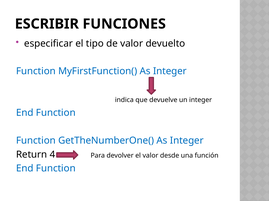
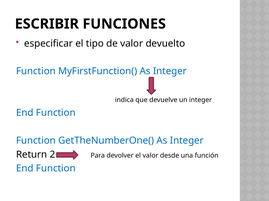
4: 4 -> 2
